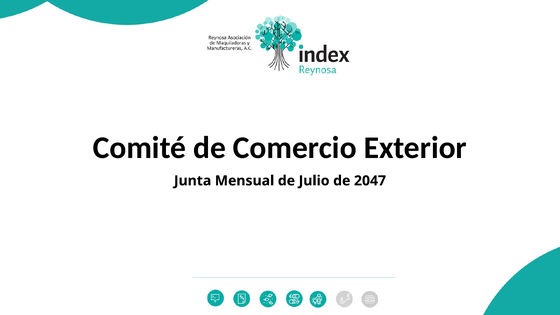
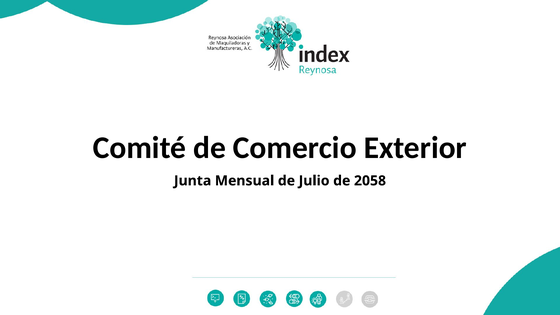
2047: 2047 -> 2058
